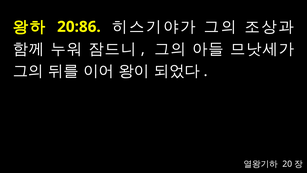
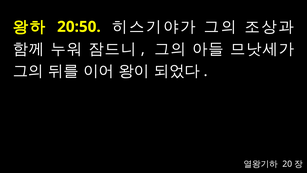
20:86: 20:86 -> 20:50
